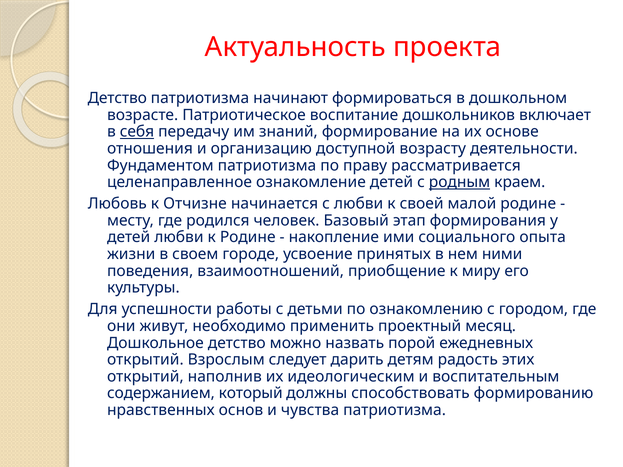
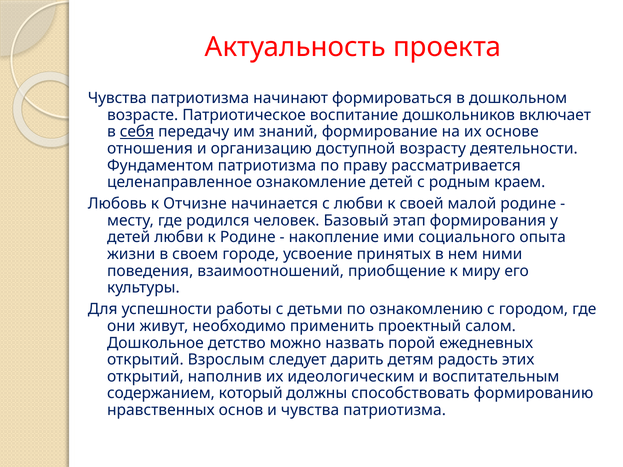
Детство at (117, 98): Детство -> Чувства
родным underline: present -> none
месяц: месяц -> салом
